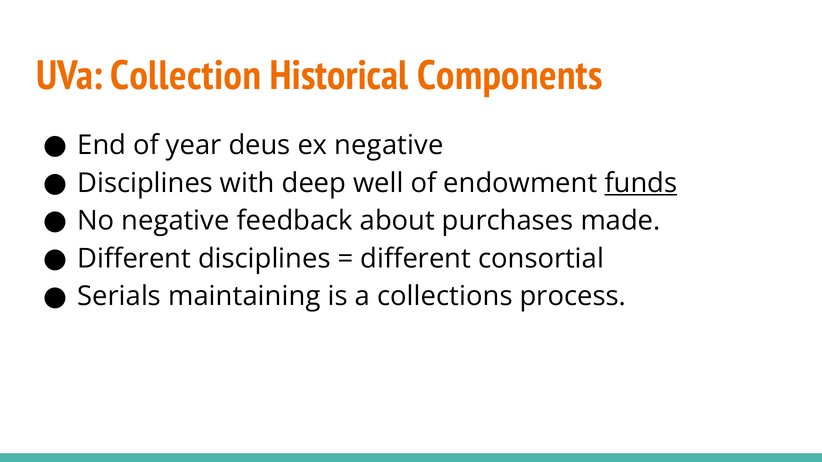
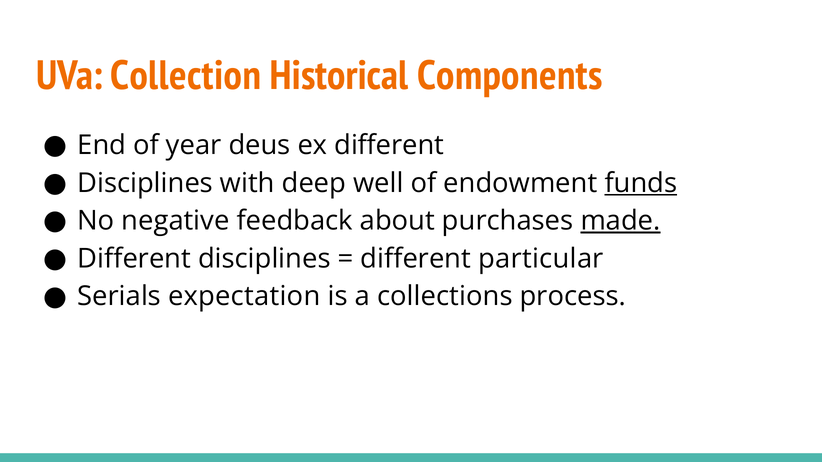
ex negative: negative -> different
made underline: none -> present
consortial: consortial -> particular
maintaining: maintaining -> expectation
